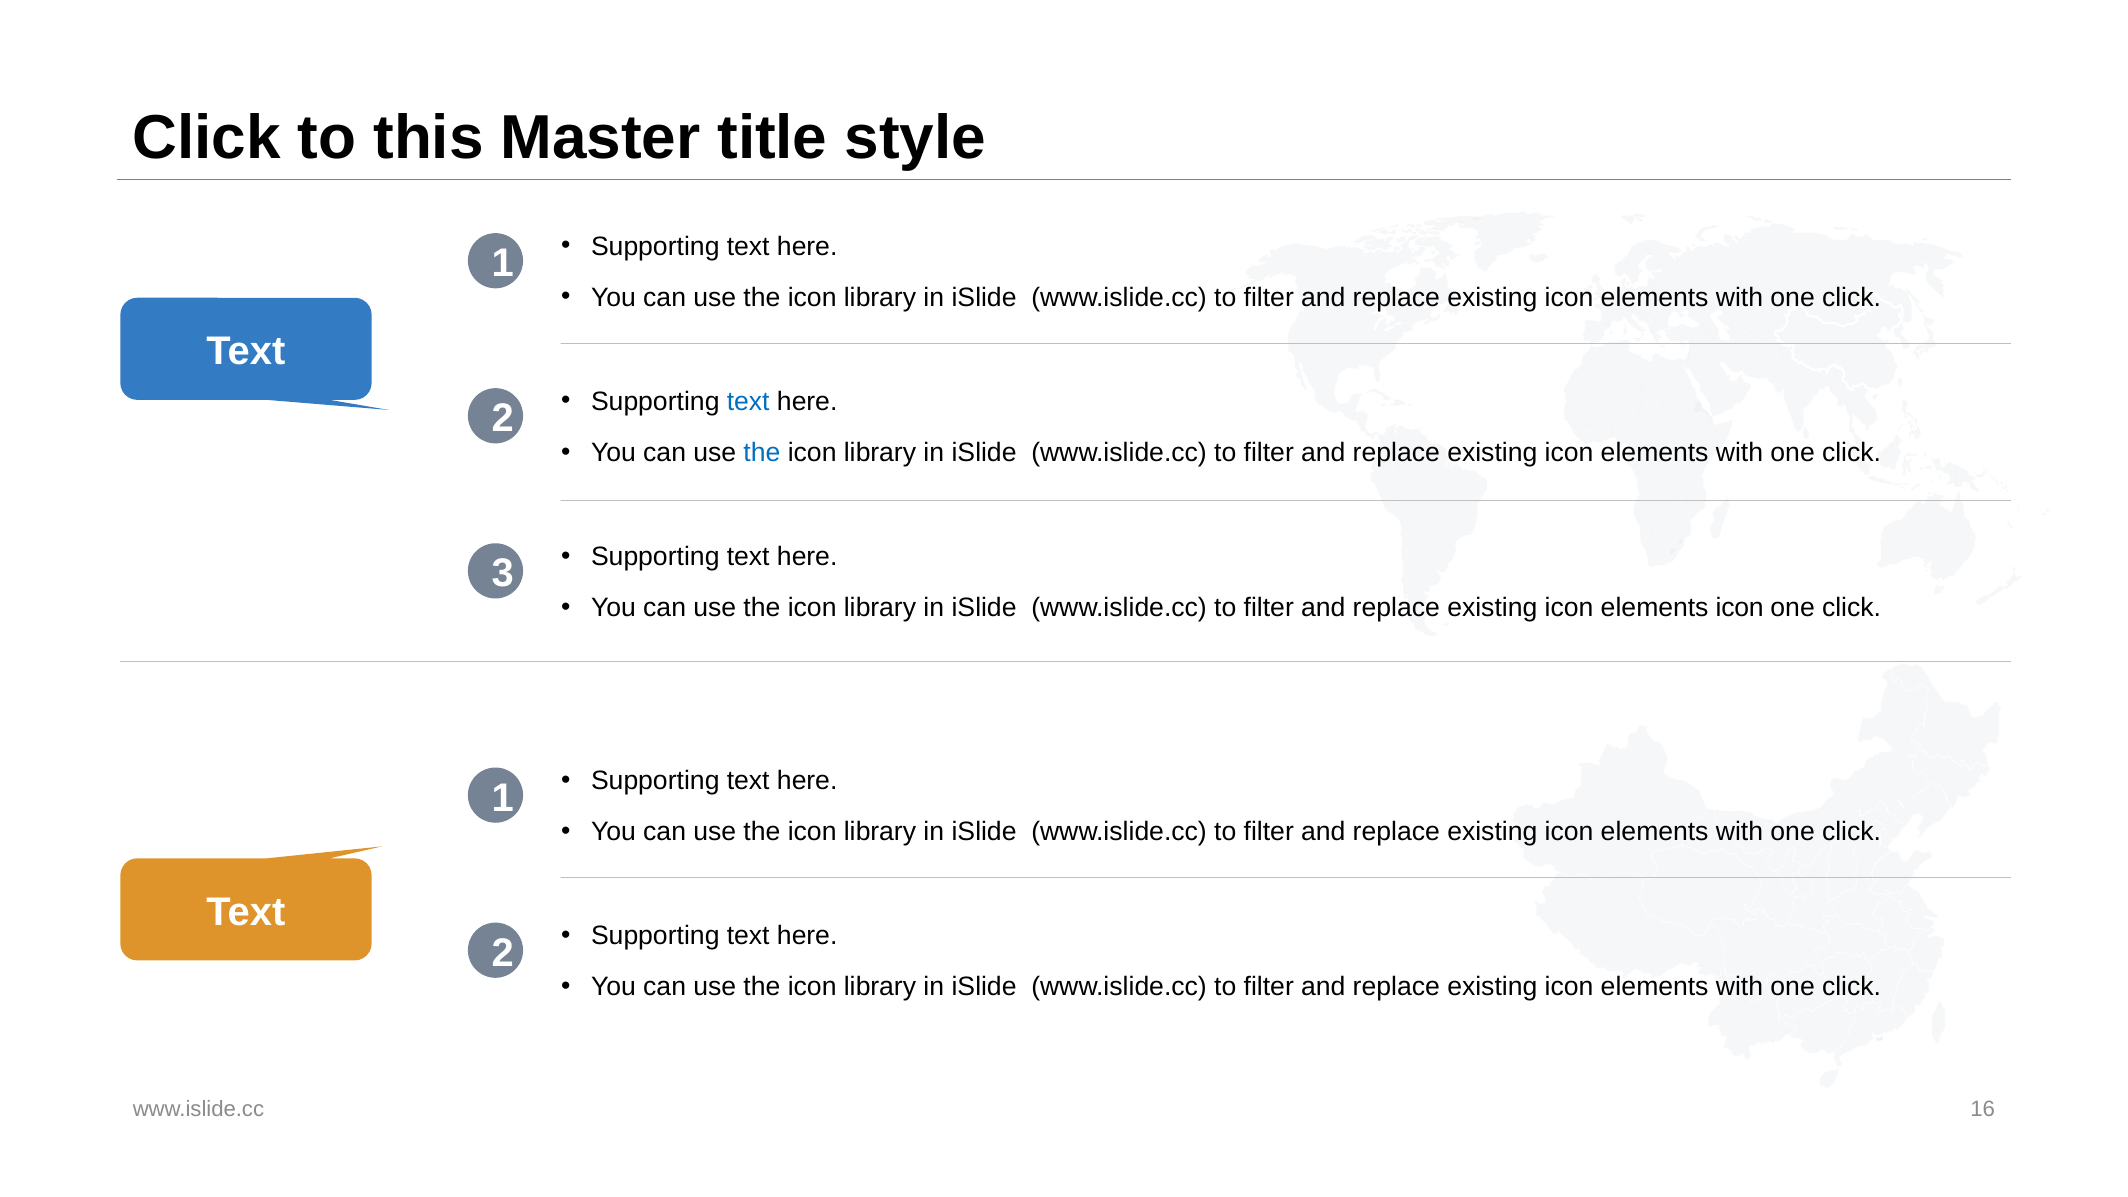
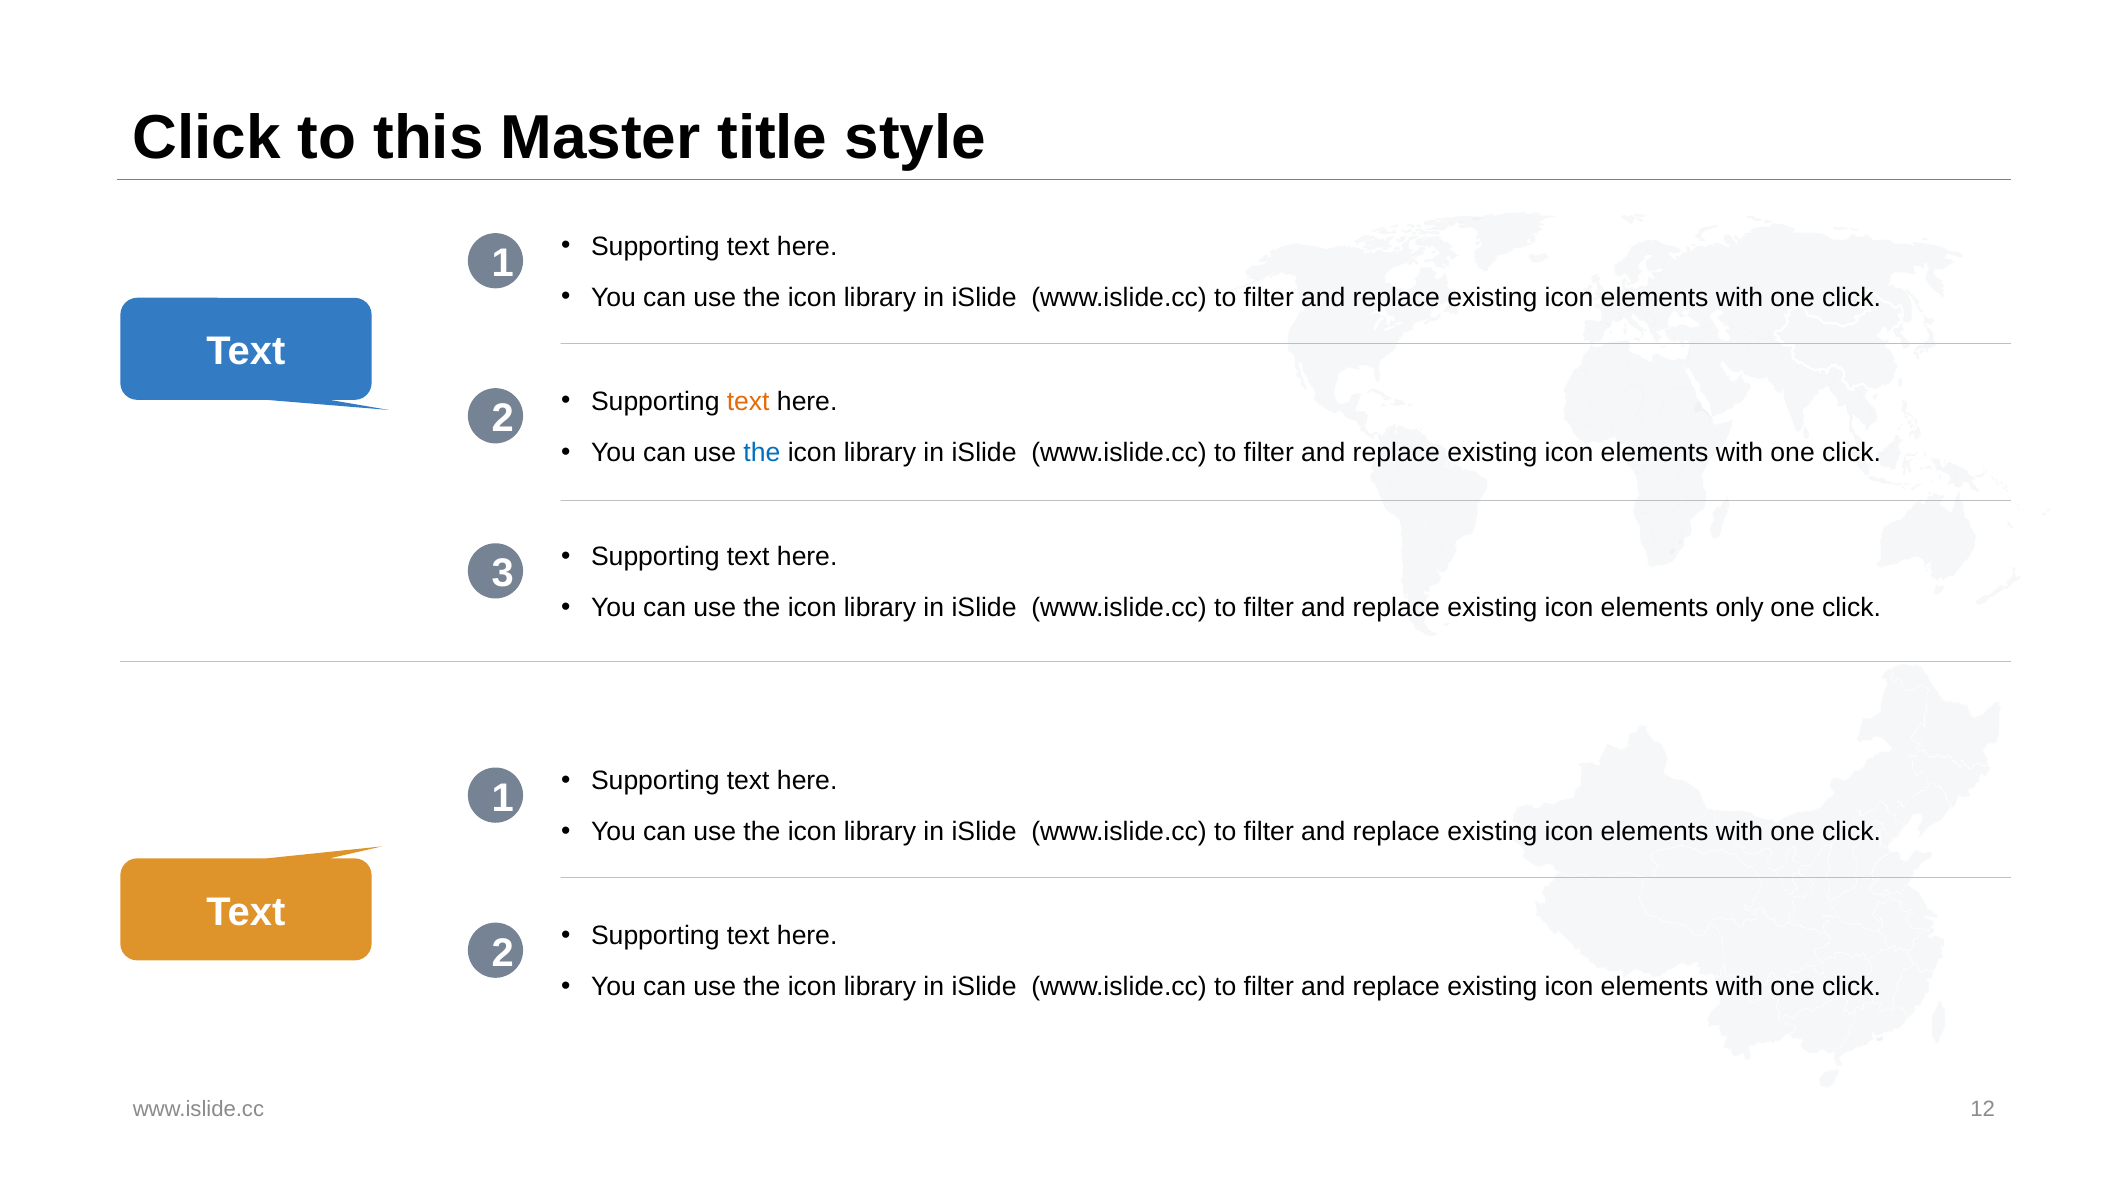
text at (748, 402) colour: blue -> orange
elements icon: icon -> only
16: 16 -> 12
